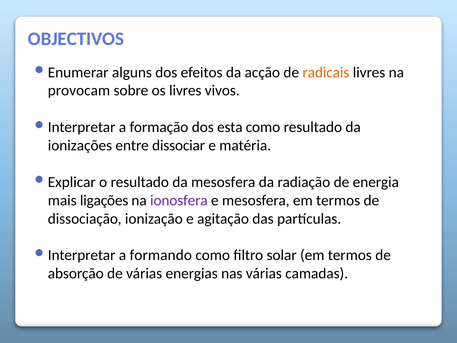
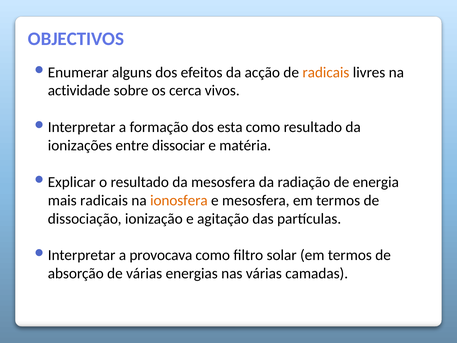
provocam: provocam -> actividade
os livres: livres -> cerca
mais ligações: ligações -> radicais
ionosfera colour: purple -> orange
formando: formando -> provocava
